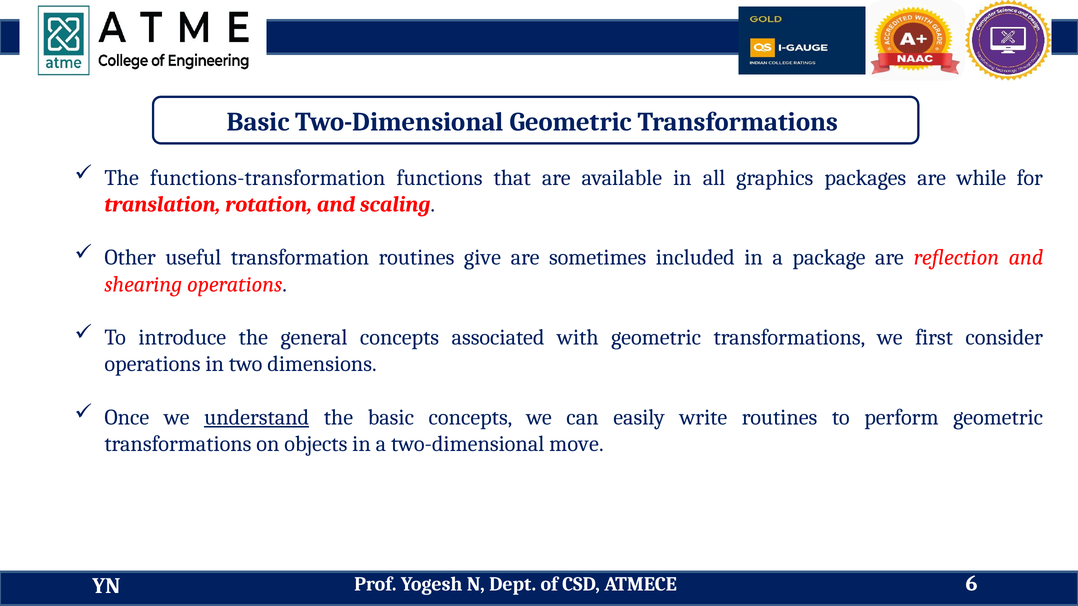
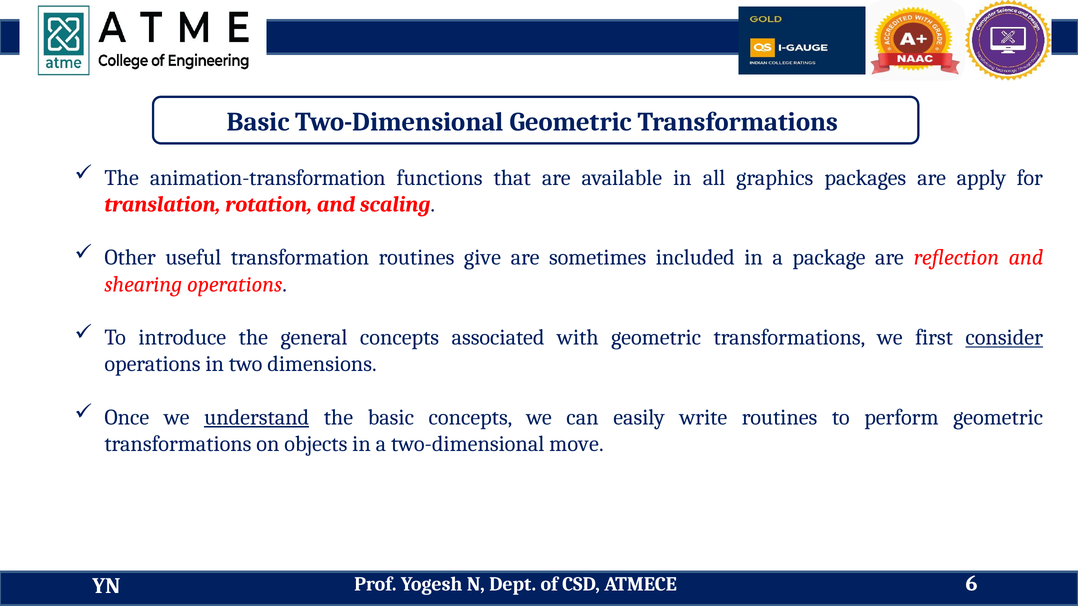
functions-transformation: functions-transformation -> animation-transformation
while: while -> apply
consider underline: none -> present
